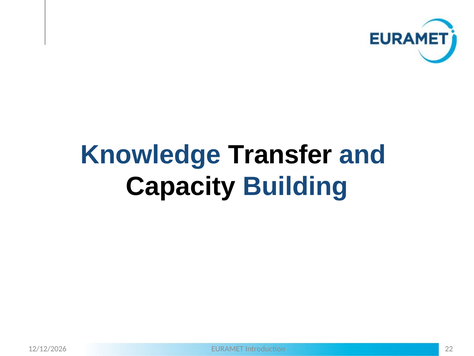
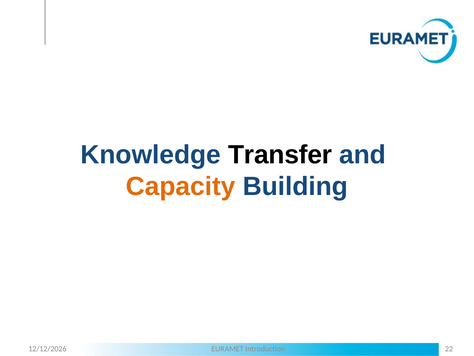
Capacity colour: black -> orange
